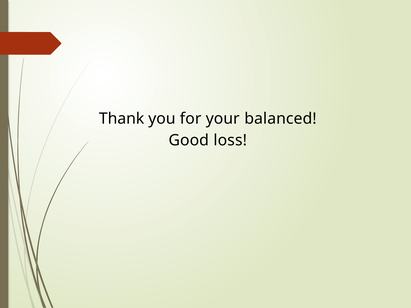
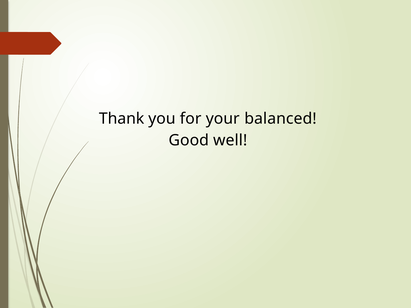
loss: loss -> well
